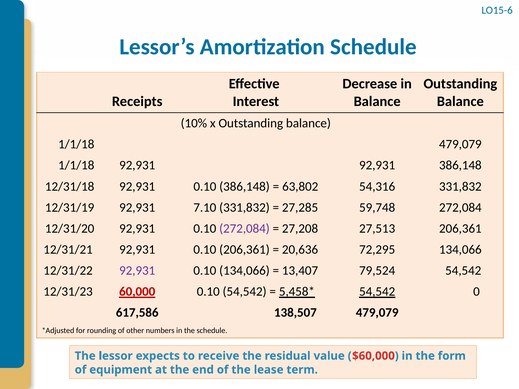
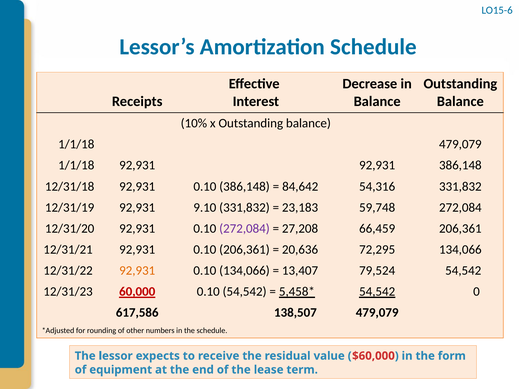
63,802: 63,802 -> 84,642
7.10: 7.10 -> 9.10
27,285: 27,285 -> 23,183
27,513: 27,513 -> 66,459
92,931 at (137, 271) colour: purple -> orange
